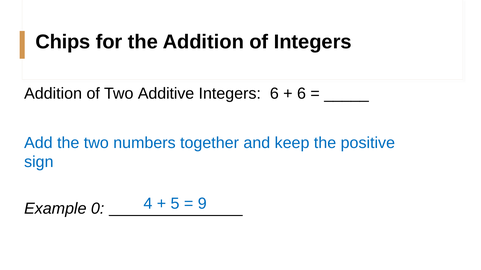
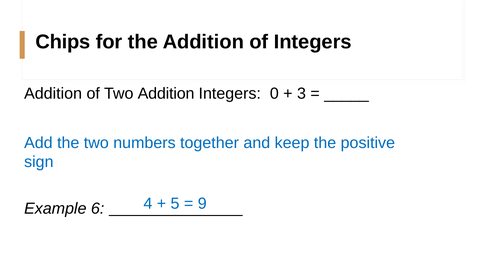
Two Additive: Additive -> Addition
Integers 6: 6 -> 0
6 at (302, 94): 6 -> 3
0: 0 -> 6
